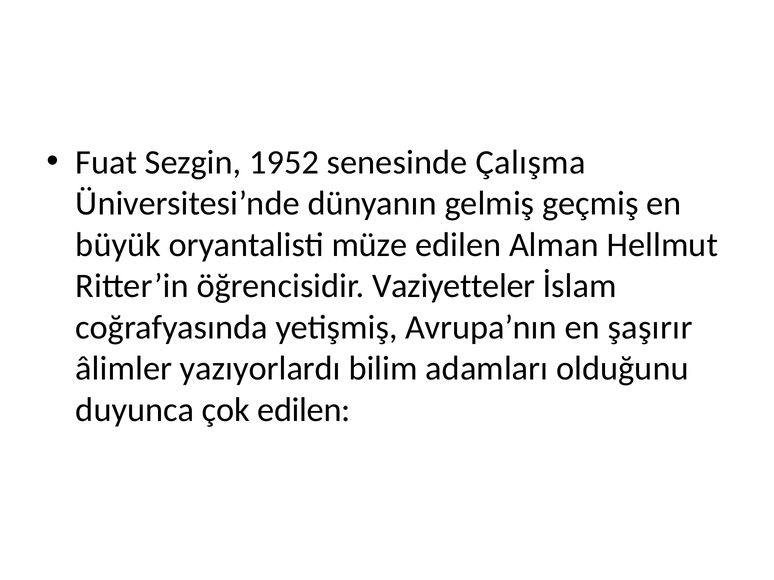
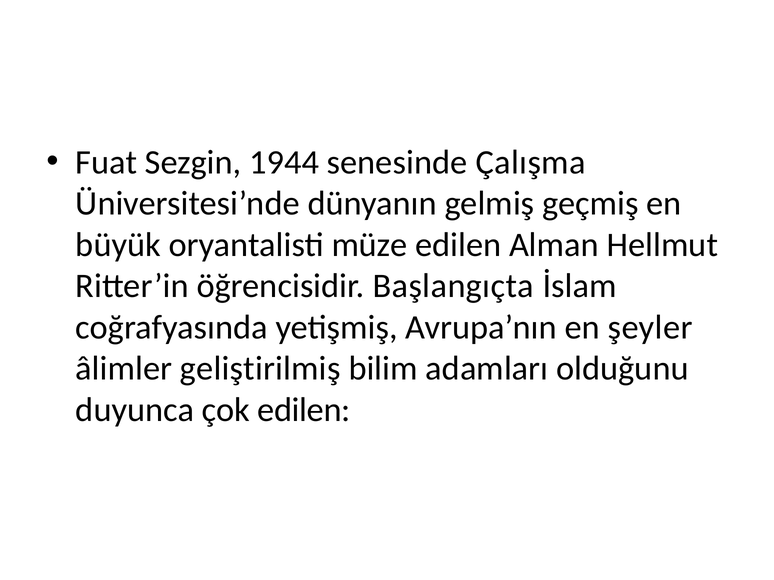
1952: 1952 -> 1944
Vaziyetteler: Vaziyetteler -> Başlangıçta
şaşırır: şaşırır -> şeyler
yazıyorlardı: yazıyorlardı -> geliştirilmiş
